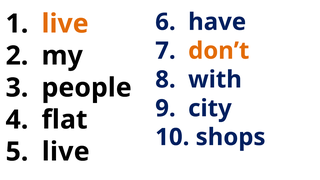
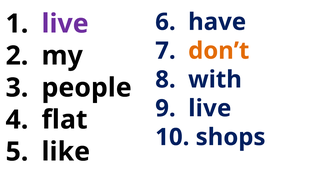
live at (65, 24) colour: orange -> purple
9 city: city -> live
live at (66, 152): live -> like
